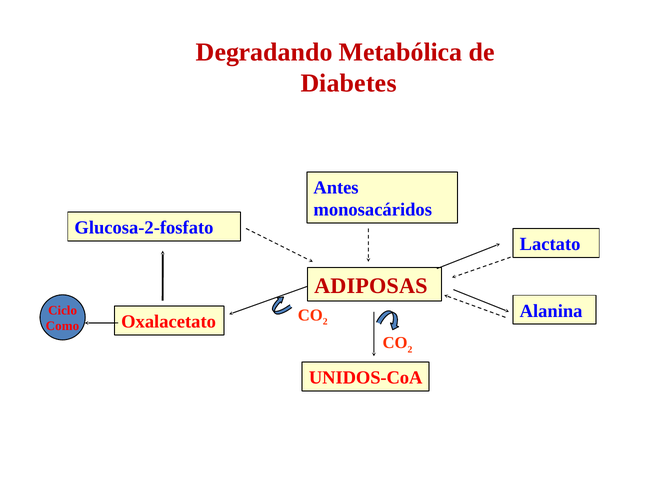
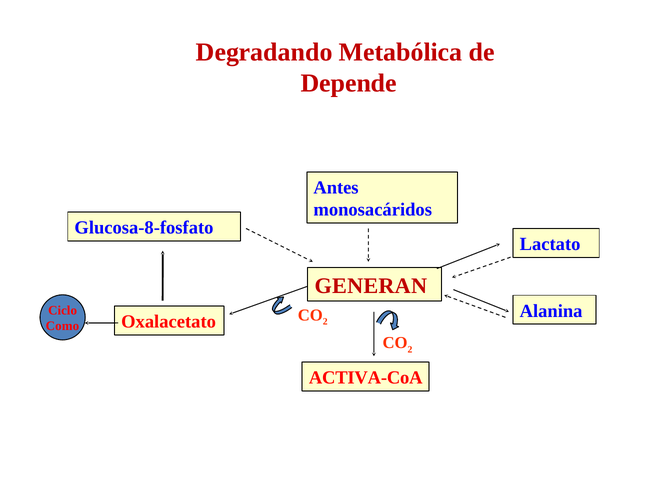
Diabetes: Diabetes -> Depende
Glucosa-2-fosfato: Glucosa-2-fosfato -> Glucosa-8-fosfato
ADIPOSAS: ADIPOSAS -> GENERAN
UNIDOS-CoA: UNIDOS-CoA -> ACTIVA-CoA
